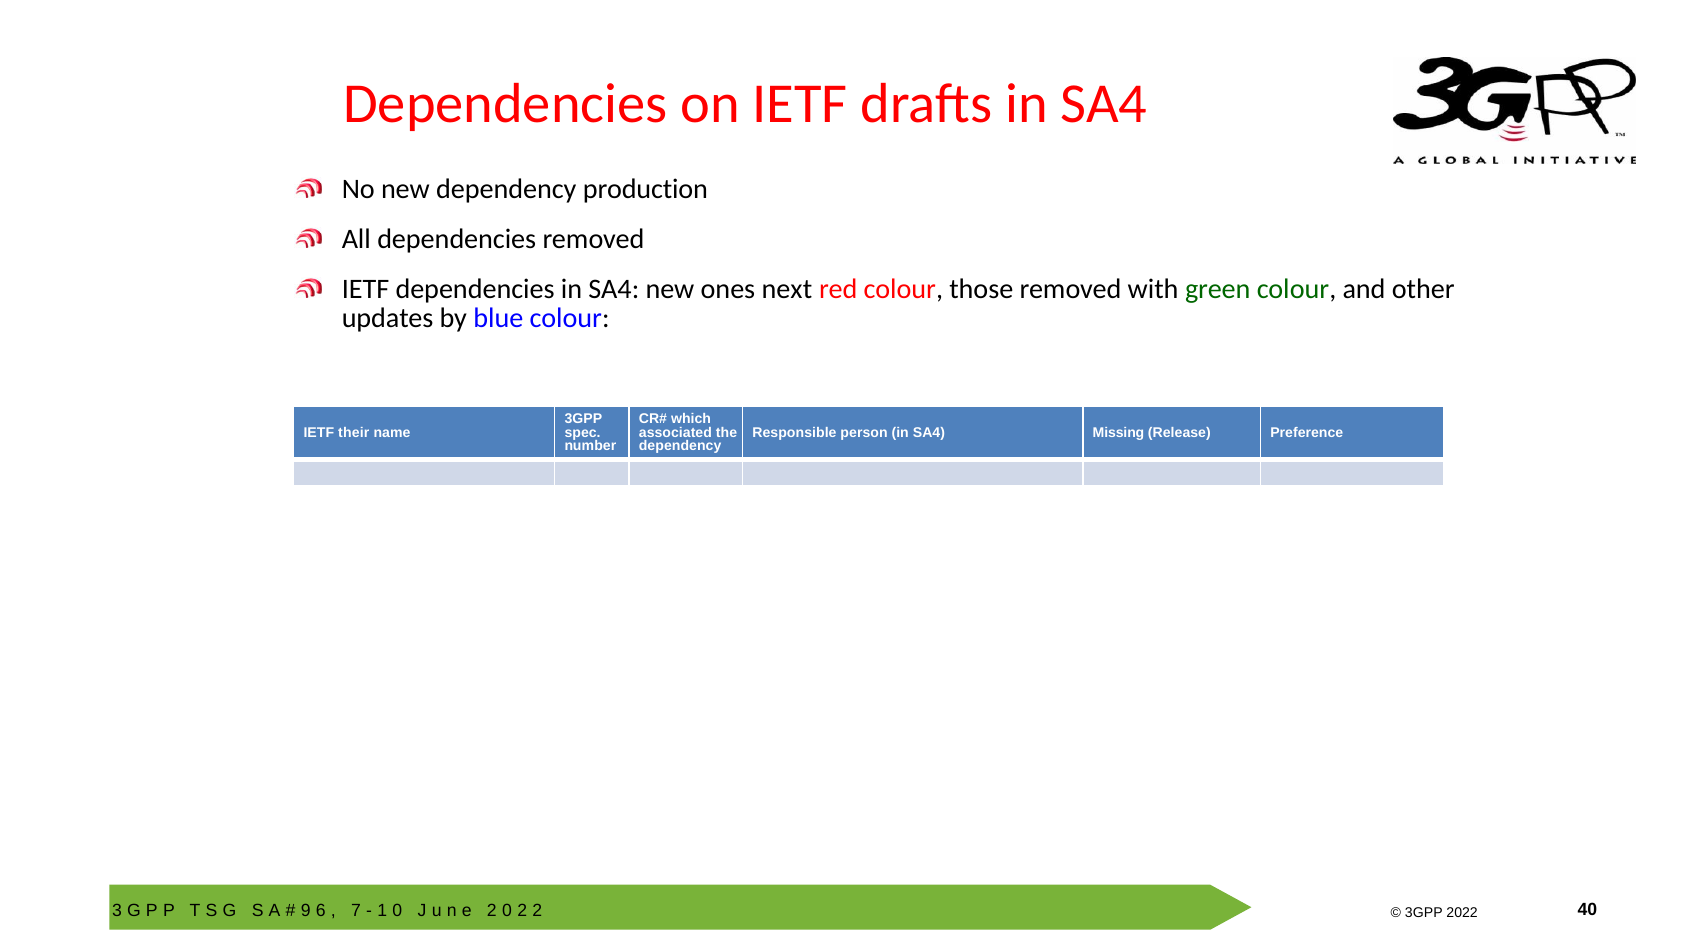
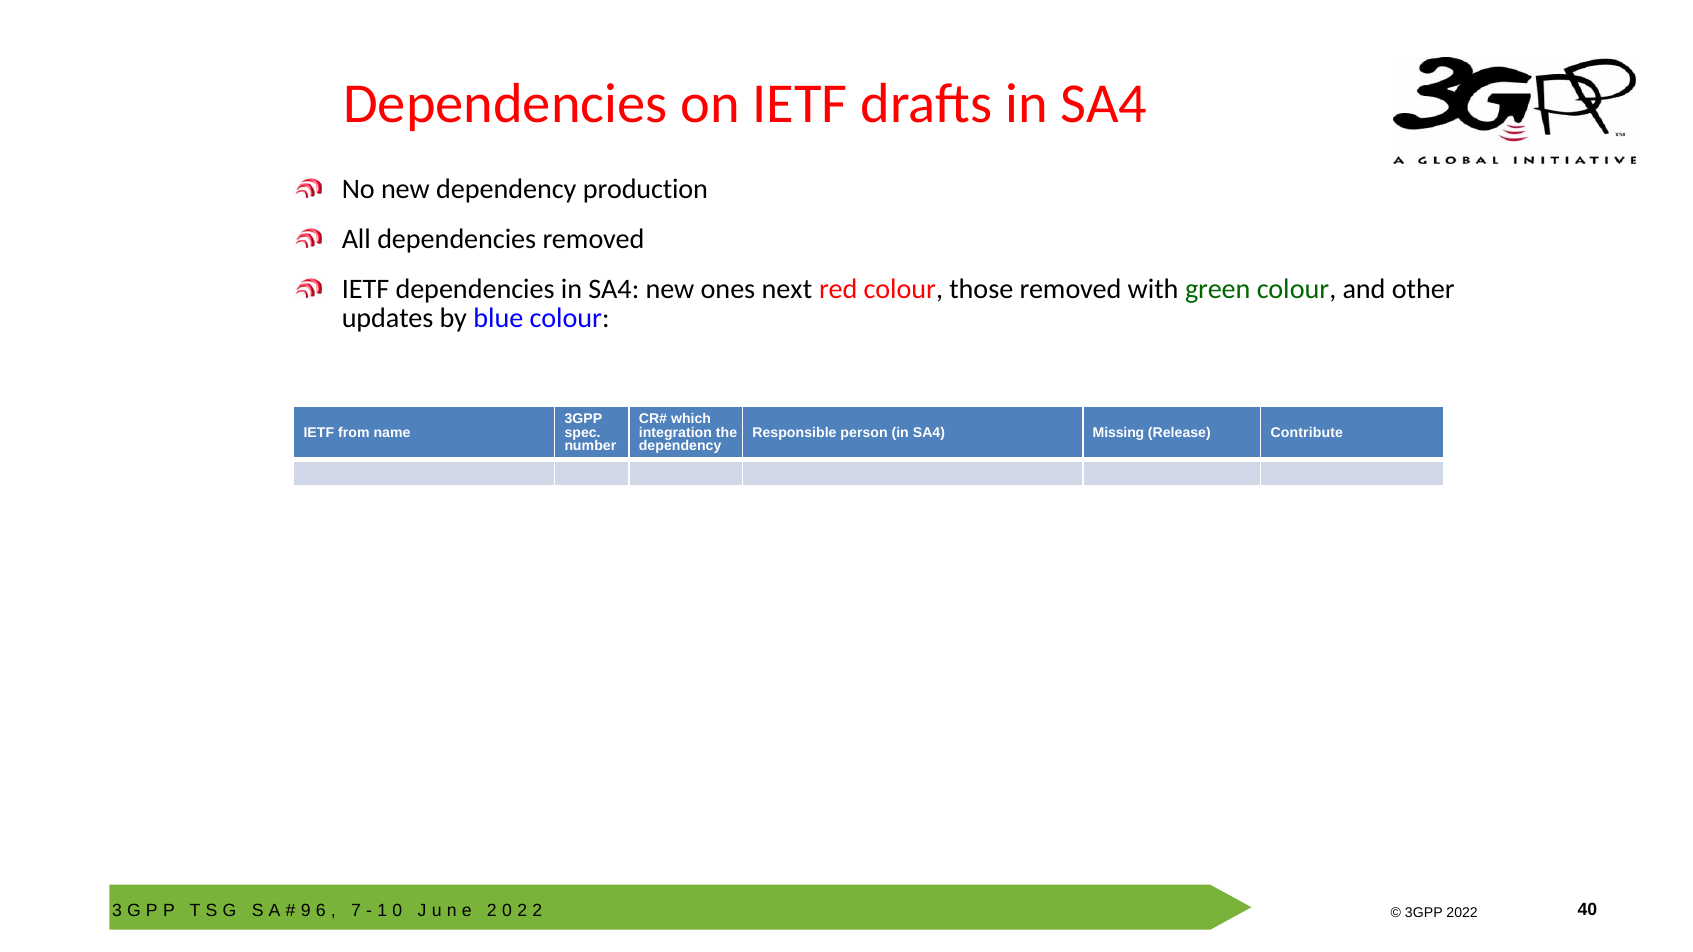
their: their -> from
associated: associated -> integration
Preference: Preference -> Contribute
